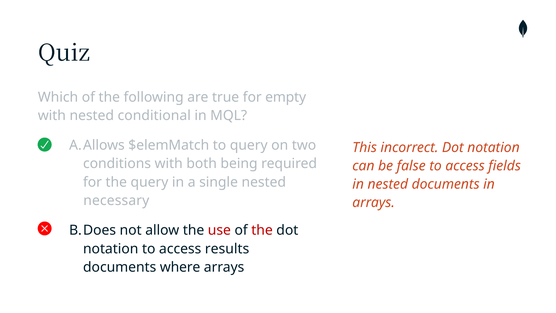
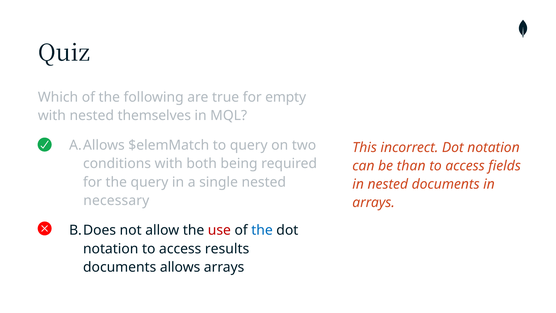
conditional: conditional -> themselves
false: false -> than
the at (262, 230) colour: red -> blue
where: where -> allows
